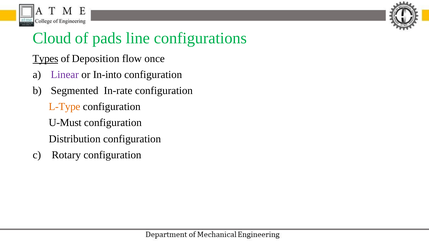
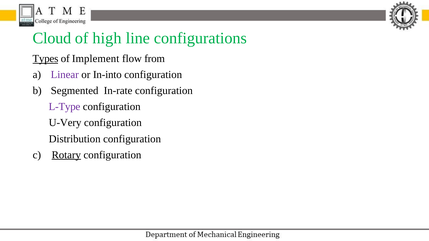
pads: pads -> high
Deposition: Deposition -> Implement
once: once -> from
L-Type colour: orange -> purple
U-Must: U-Must -> U-Very
Rotary underline: none -> present
